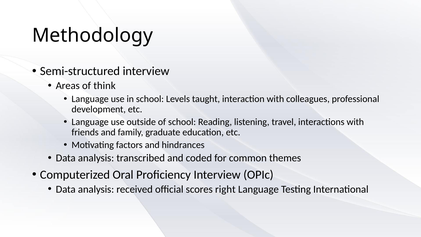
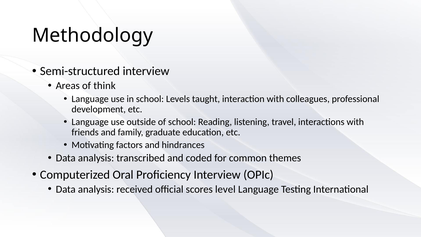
right: right -> level
